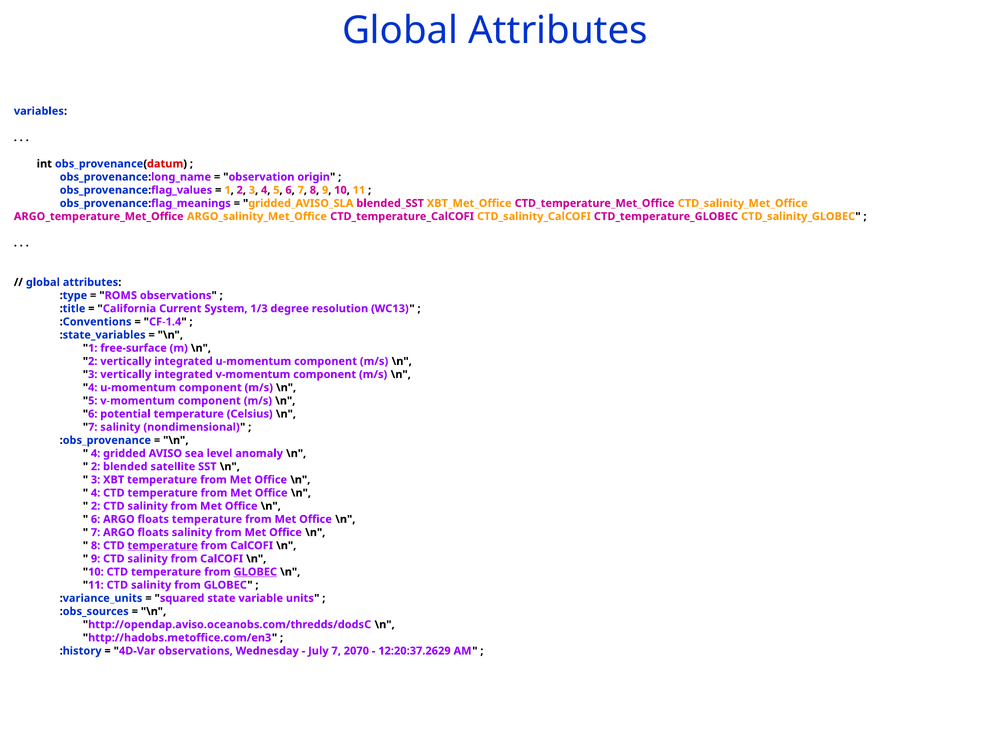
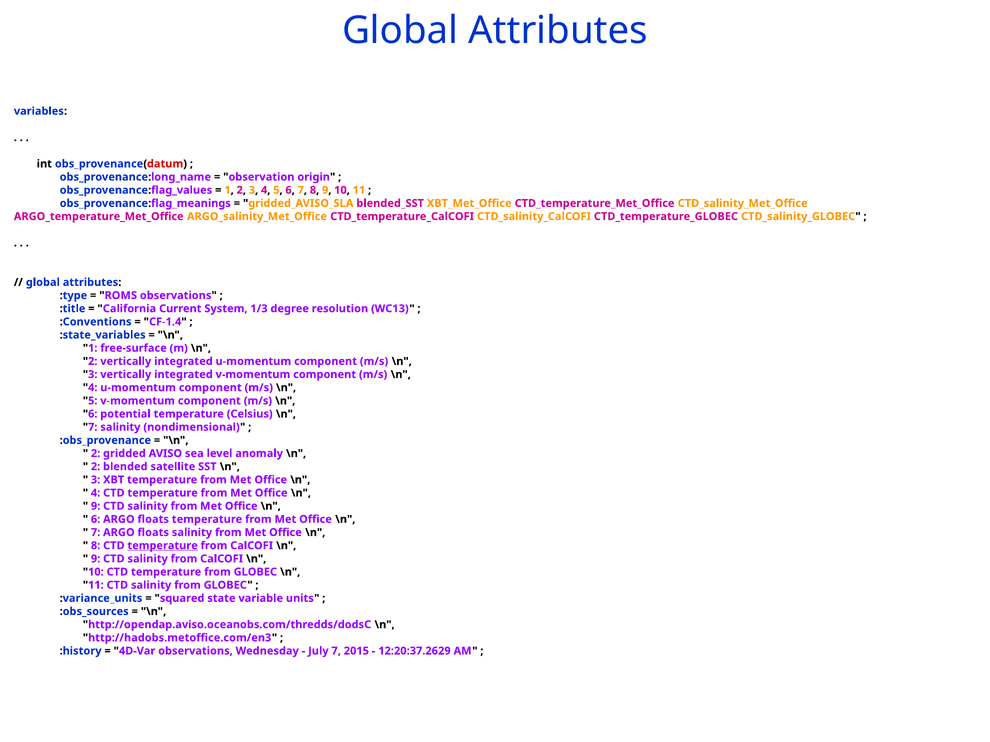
4 at (96, 454): 4 -> 2
2 at (96, 506): 2 -> 9
GLOBEC at (255, 572) underline: present -> none
2070: 2070 -> 2015
